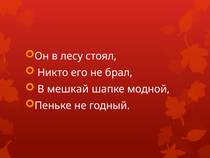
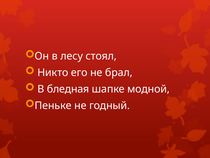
мешкай: мешкай -> бледная
